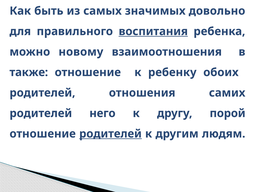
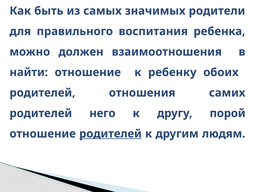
довольно: довольно -> родители
воспитания underline: present -> none
новому: новому -> должен
также: также -> найти
